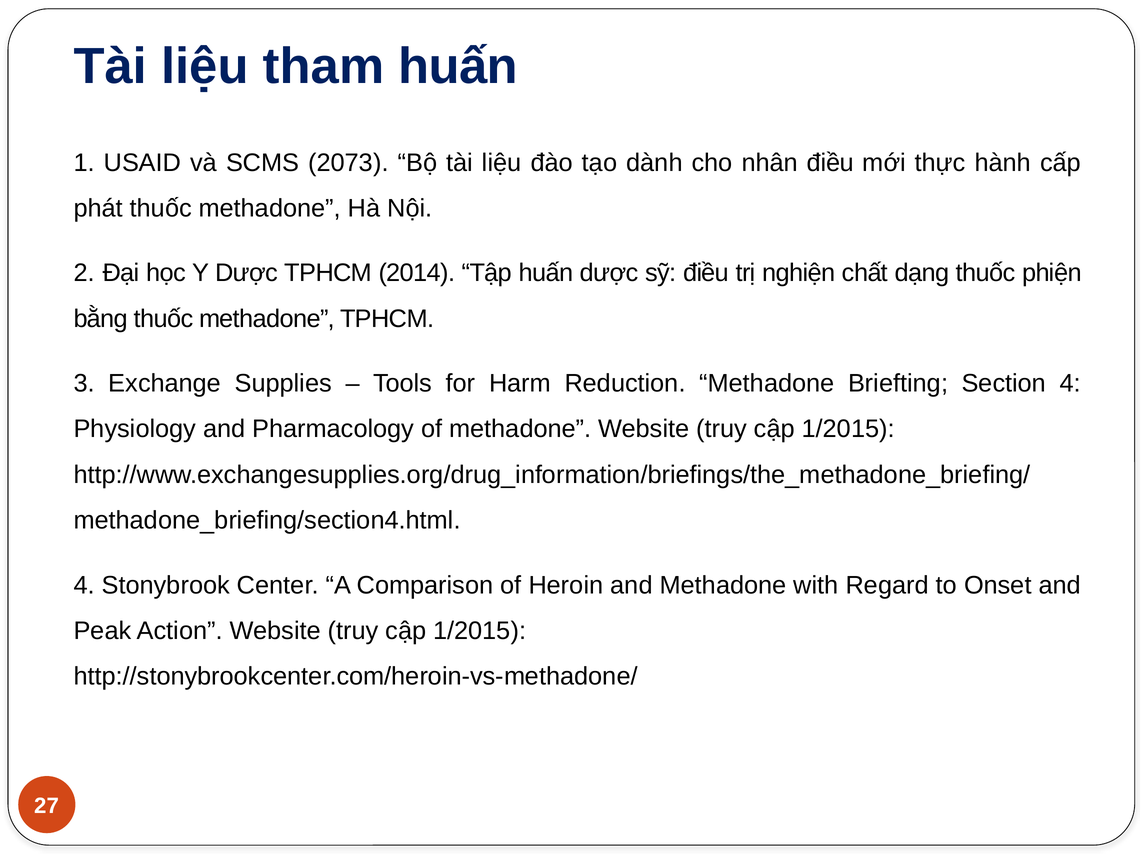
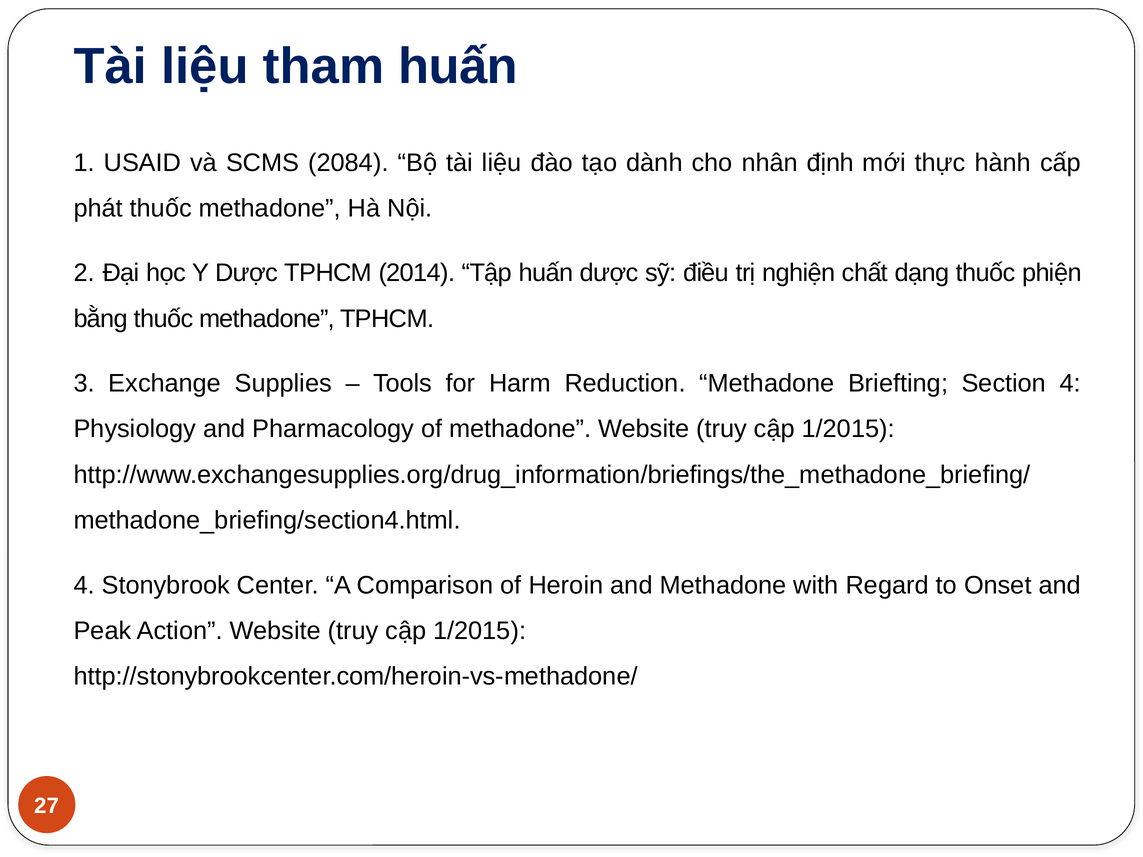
2073: 2073 -> 2084
nhân điều: điều -> định
